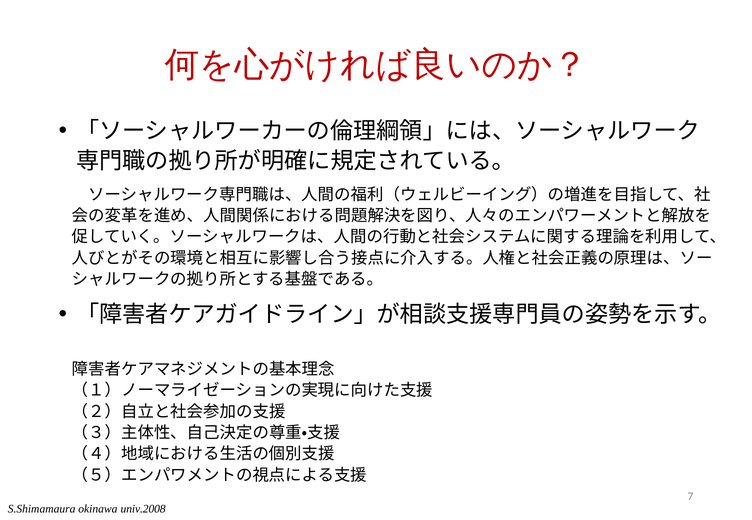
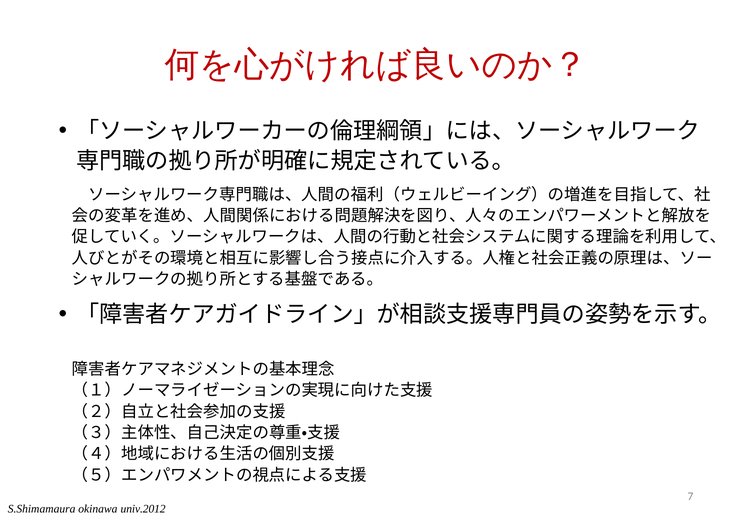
univ.2008: univ.2008 -> univ.2012
